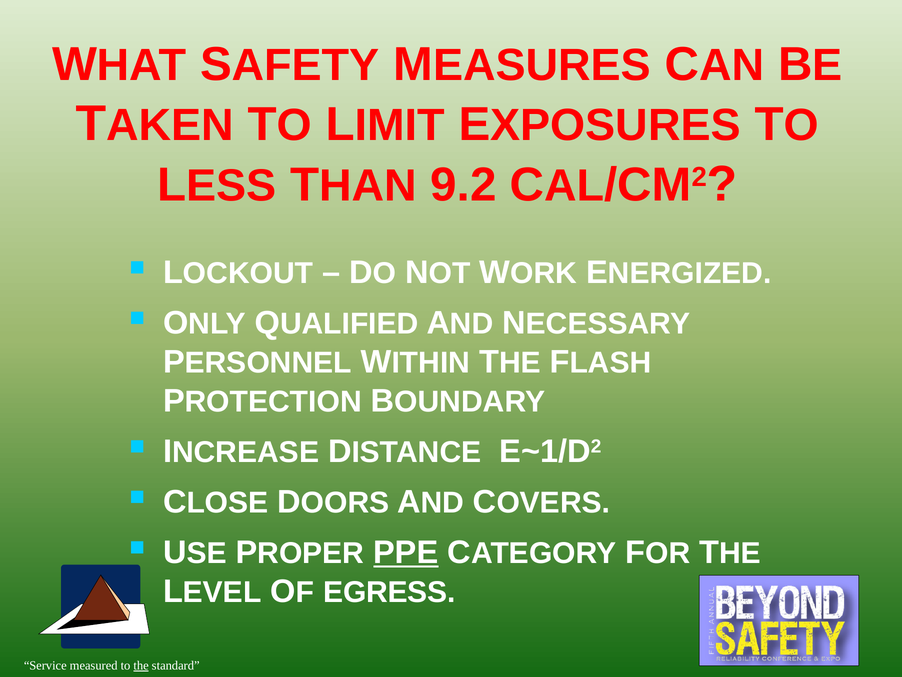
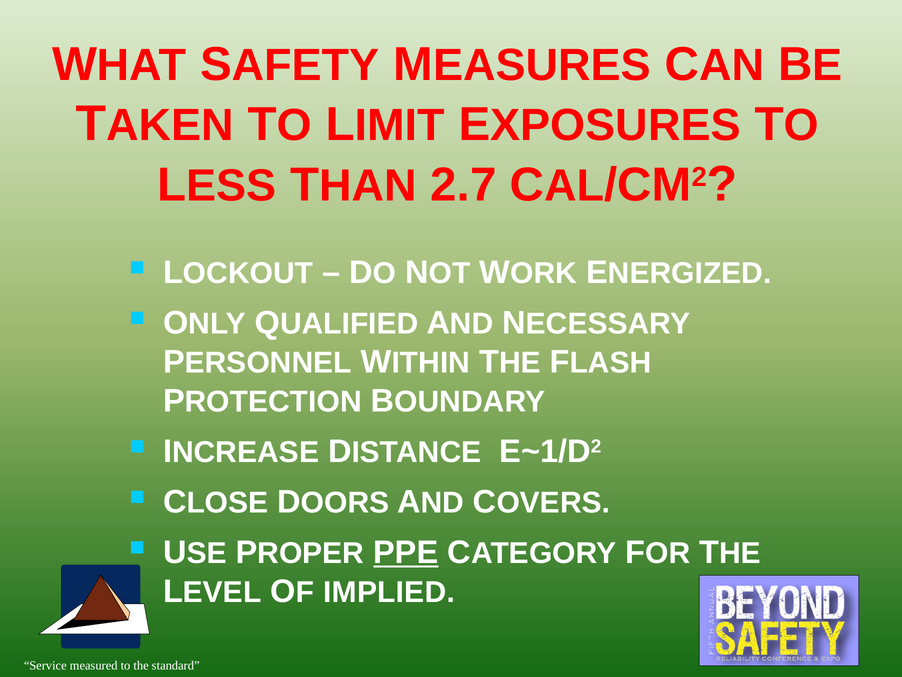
9.2: 9.2 -> 2.7
EGRESS: EGRESS -> IMPLIED
the at (141, 665) underline: present -> none
